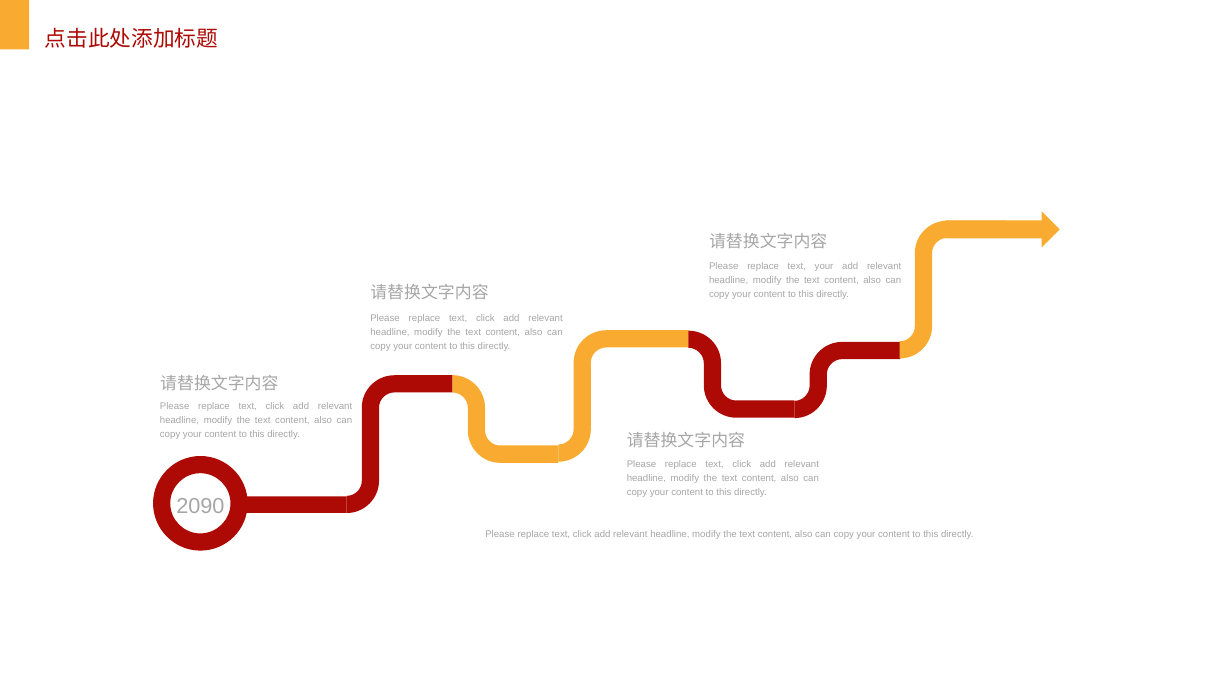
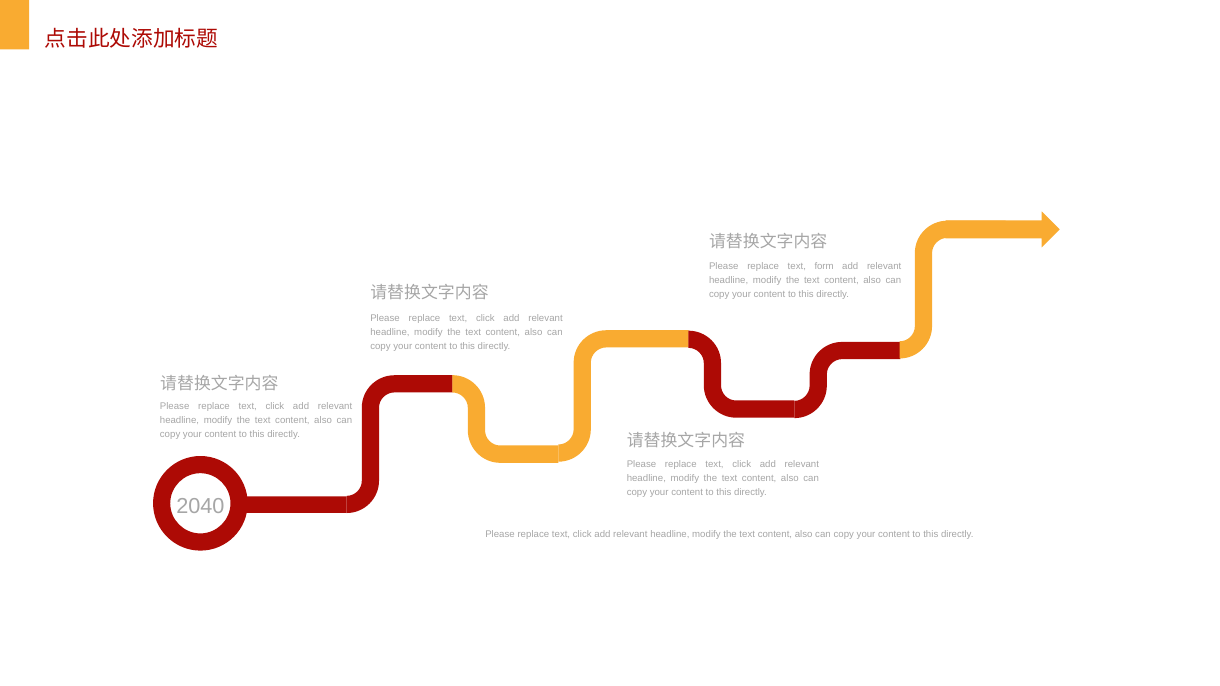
text your: your -> form
2090: 2090 -> 2040
